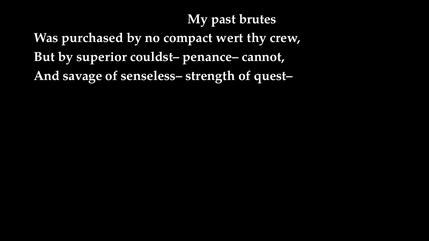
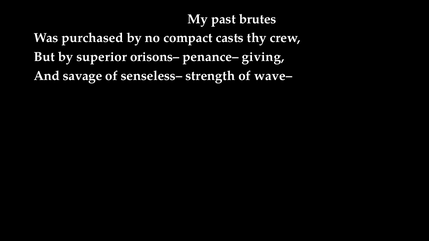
wert: wert -> casts
couldst–: couldst– -> orisons–
cannot: cannot -> giving
quest–: quest– -> wave–
